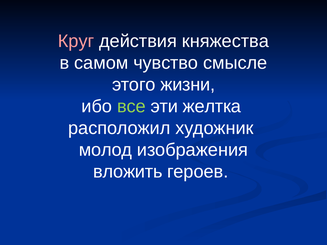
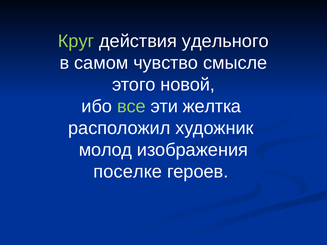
Круг colour: pink -> light green
княжества: княжества -> удельного
жизни: жизни -> новой
вложить: вложить -> поселке
